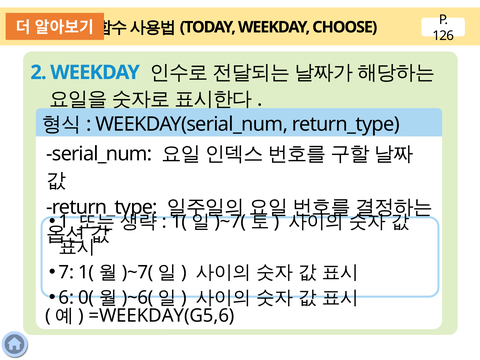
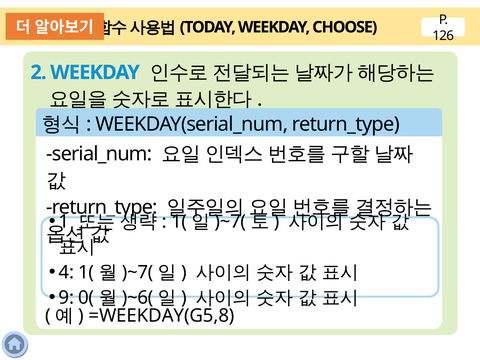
7: 7 -> 4
6: 6 -> 9
=WEEKDAY(G5,6: =WEEKDAY(G5,6 -> =WEEKDAY(G5,8
